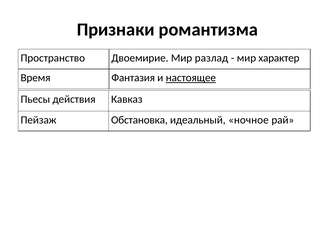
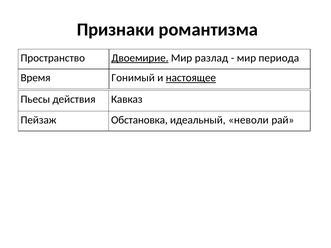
Двоемирие underline: none -> present
характер: характер -> периода
Фантазия: Фантазия -> Гонимый
ночное: ночное -> неволи
